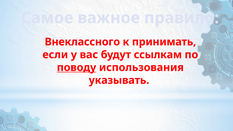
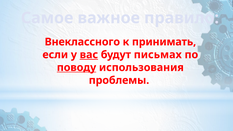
вас underline: none -> present
ссылкам: ссылкам -> письмах
указывать: указывать -> проблемы
